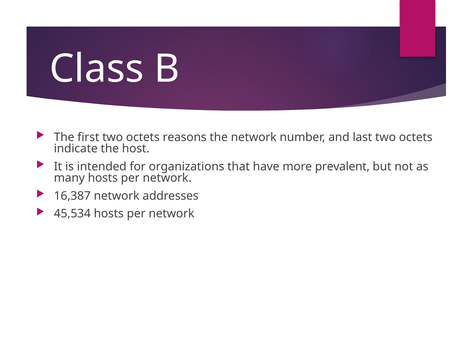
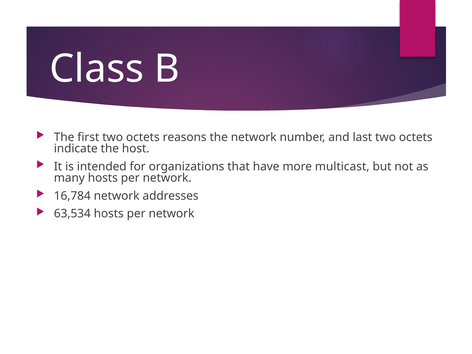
prevalent: prevalent -> multicast
16,387: 16,387 -> 16,784
45,534: 45,534 -> 63,534
